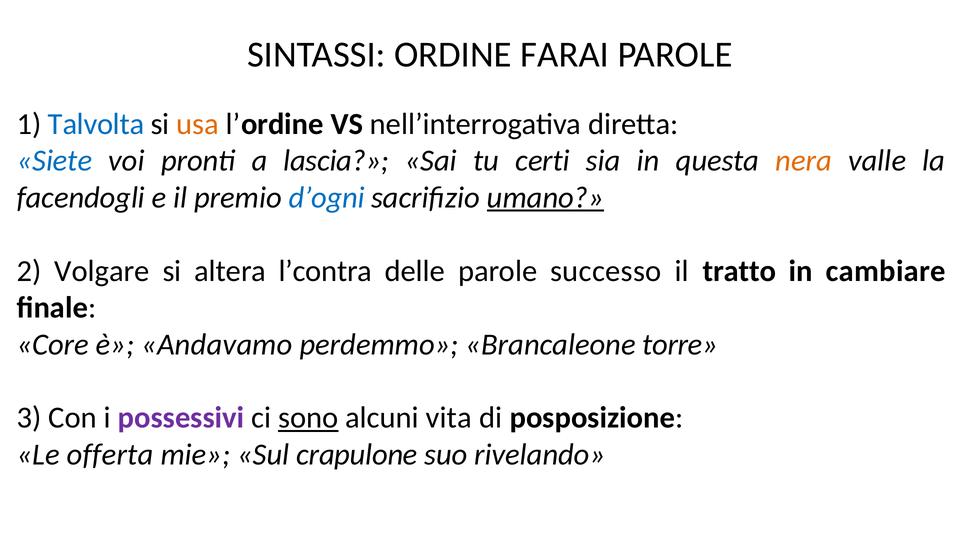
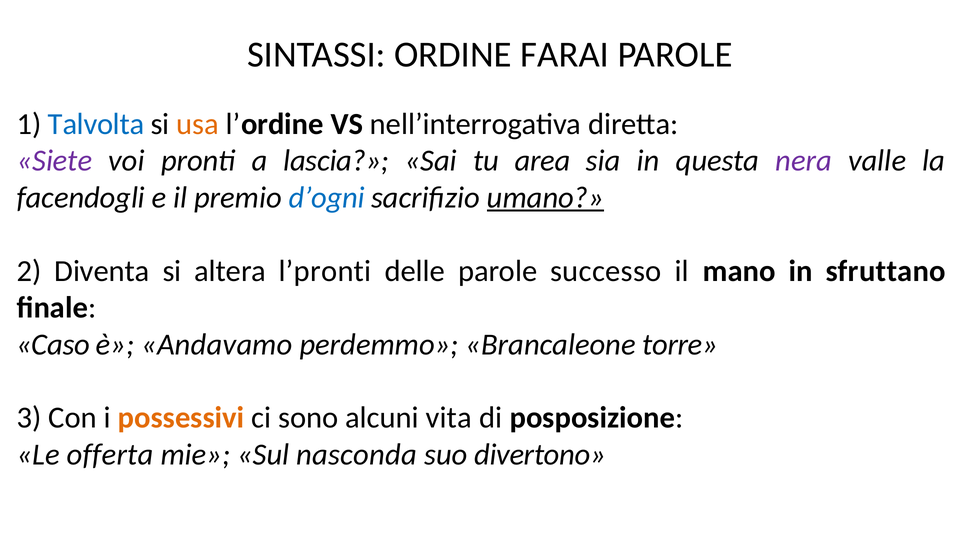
Siete colour: blue -> purple
certi: certi -> area
nera colour: orange -> purple
Volgare: Volgare -> Diventa
l’contra: l’contra -> l’pronti
tratto: tratto -> mano
cambiare: cambiare -> sfruttano
Core: Core -> Caso
possessivi colour: purple -> orange
sono underline: present -> none
crapulone: crapulone -> nasconda
rivelando: rivelando -> divertono
